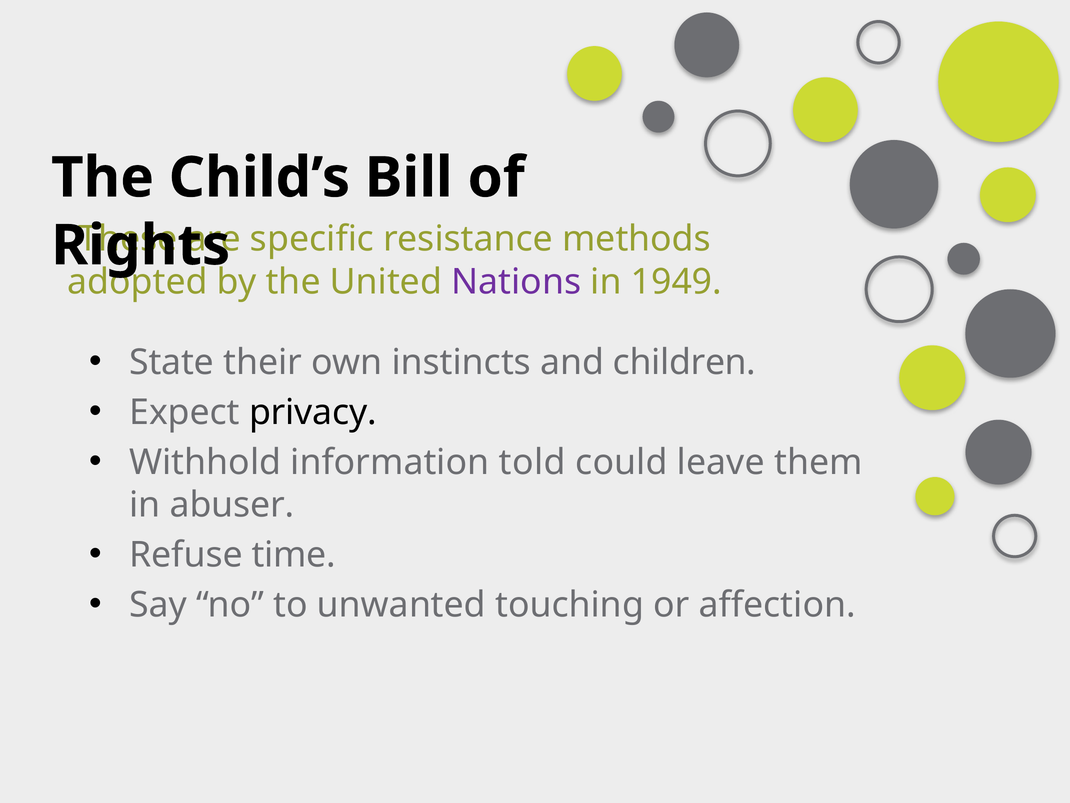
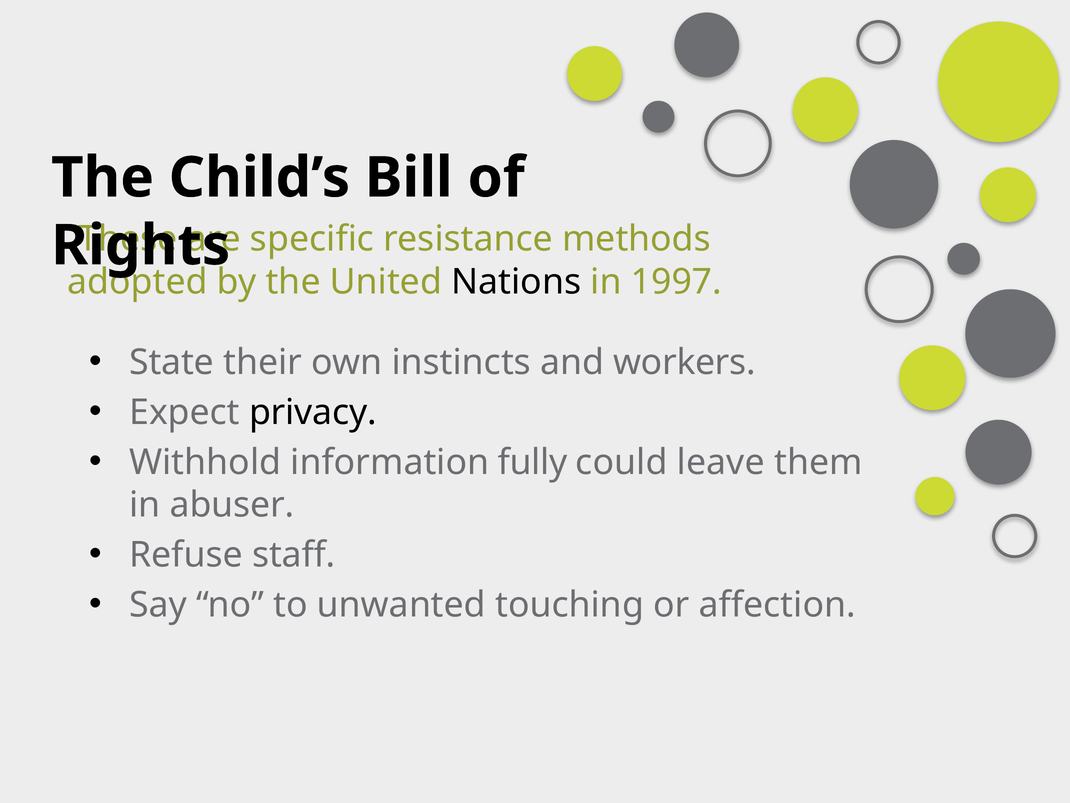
Nations colour: purple -> black
1949: 1949 -> 1997
children: children -> workers
told: told -> fully
time: time -> staff
